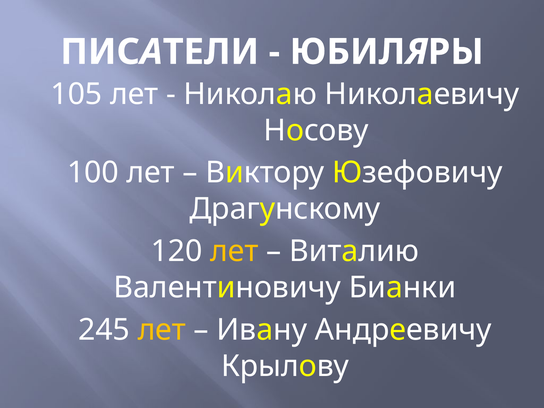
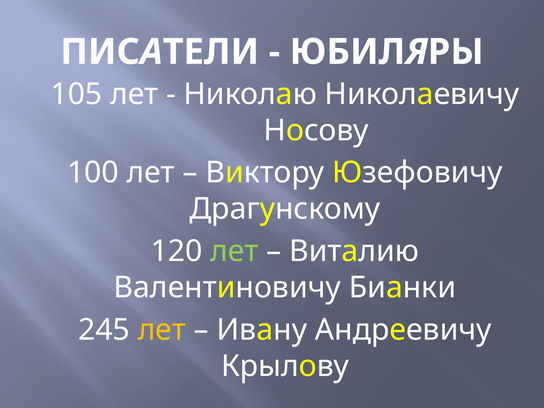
лет at (234, 251) colour: yellow -> light green
